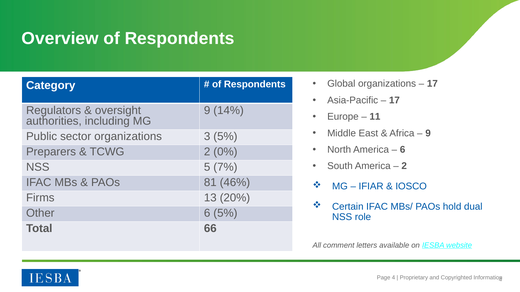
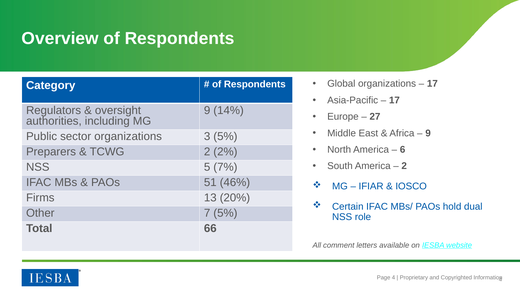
11: 11 -> 27
0%: 0% -> 2%
81: 81 -> 51
Other 6: 6 -> 7
